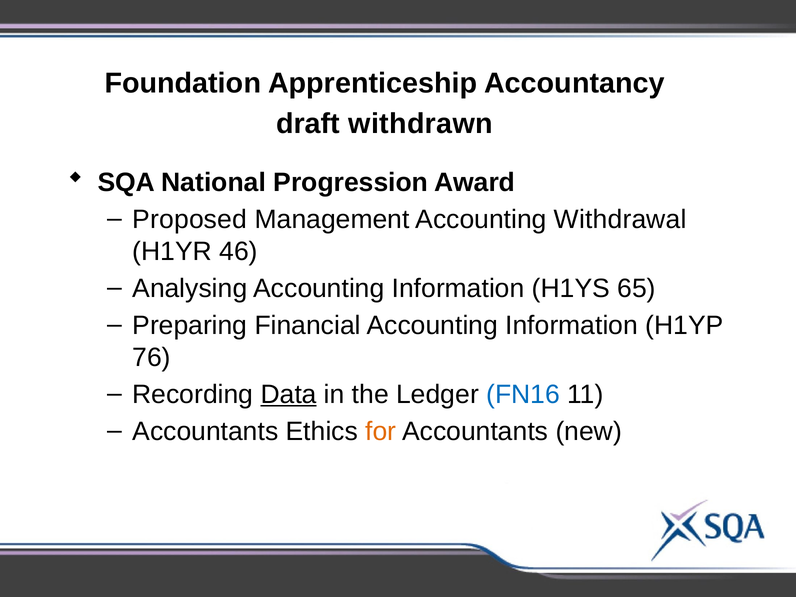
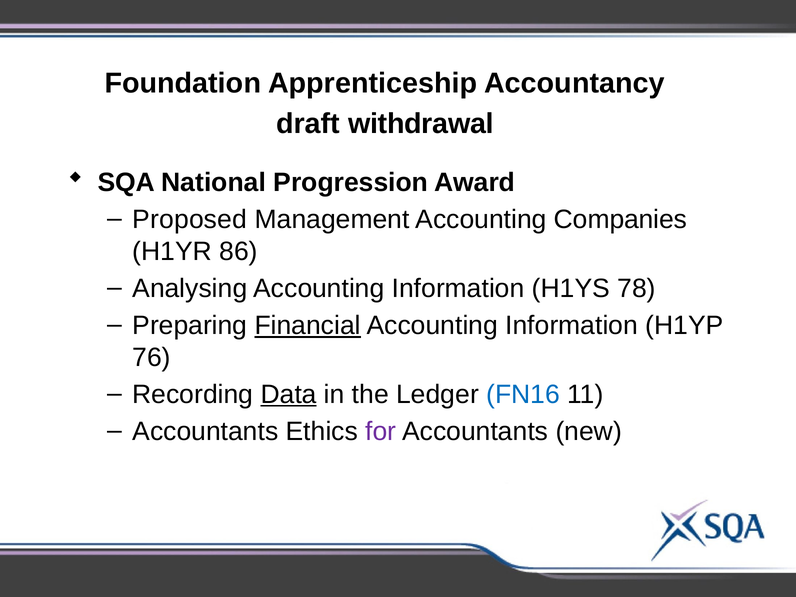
withdrawn: withdrawn -> withdrawal
Withdrawal: Withdrawal -> Companies
46: 46 -> 86
65: 65 -> 78
Financial underline: none -> present
for colour: orange -> purple
